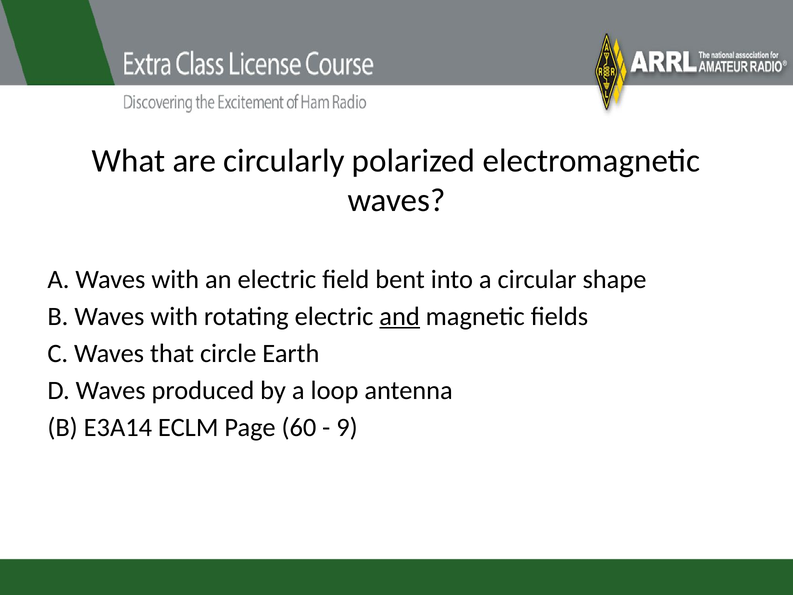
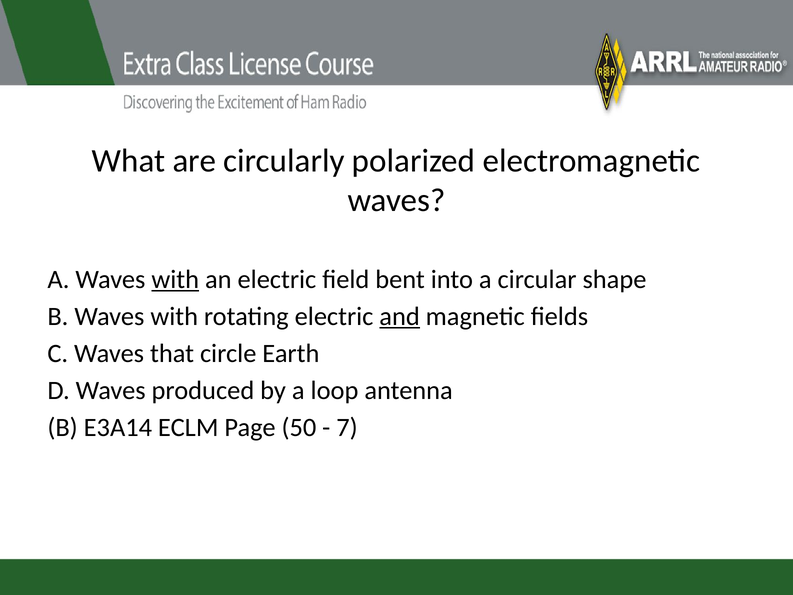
with at (175, 279) underline: none -> present
60: 60 -> 50
9: 9 -> 7
